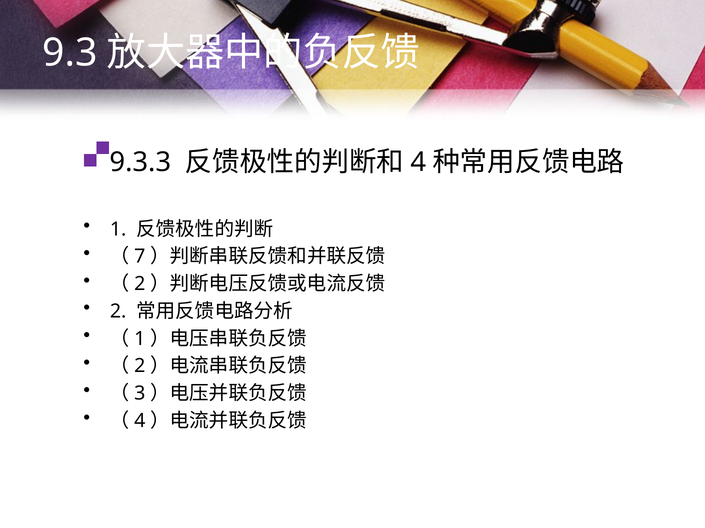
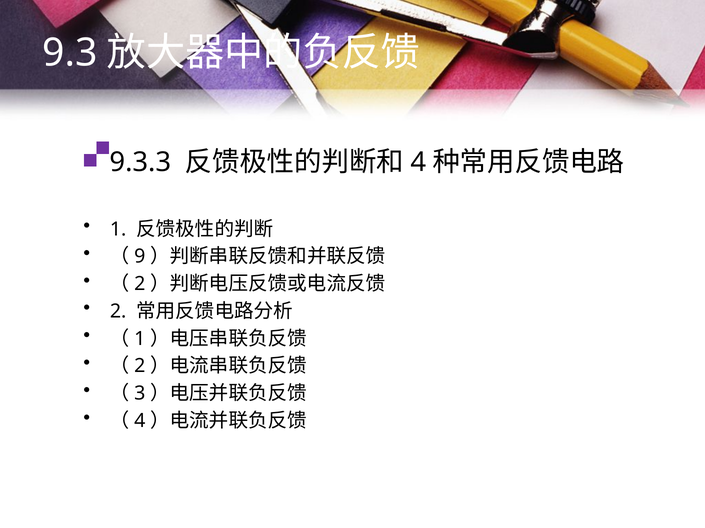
7: 7 -> 9
